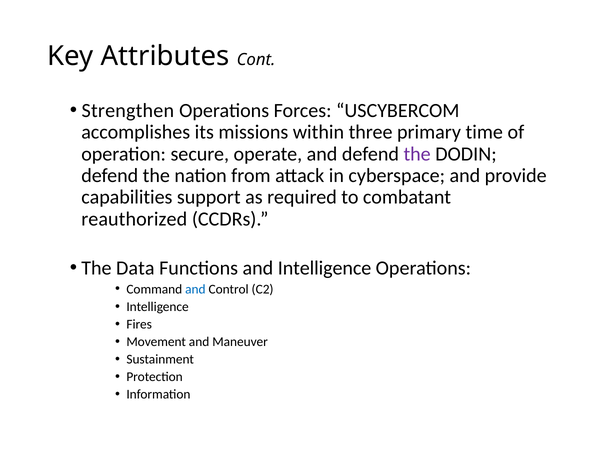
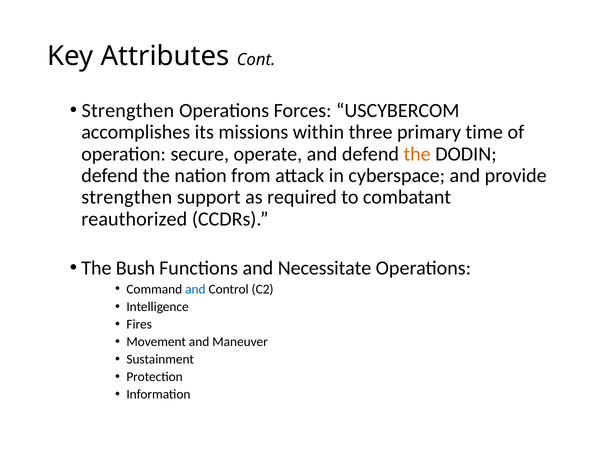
the at (417, 154) colour: purple -> orange
capabilities at (127, 197): capabilities -> strengthen
Data: Data -> Bush
and Intelligence: Intelligence -> Necessitate
